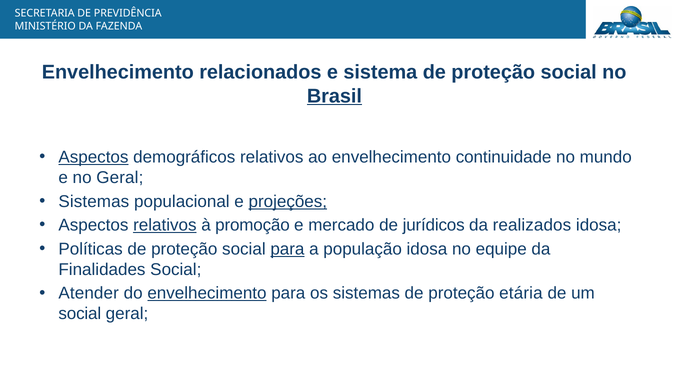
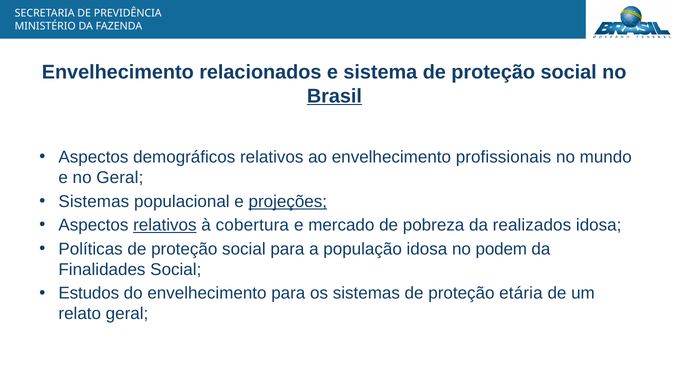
Aspectos at (93, 157) underline: present -> none
continuidade: continuidade -> profissionais
promoção: promoção -> cobertura
jurídicos: jurídicos -> pobreza
para at (287, 249) underline: present -> none
equipe: equipe -> podem
Atender: Atender -> Estudos
envelhecimento at (207, 293) underline: present -> none
social at (80, 314): social -> relato
